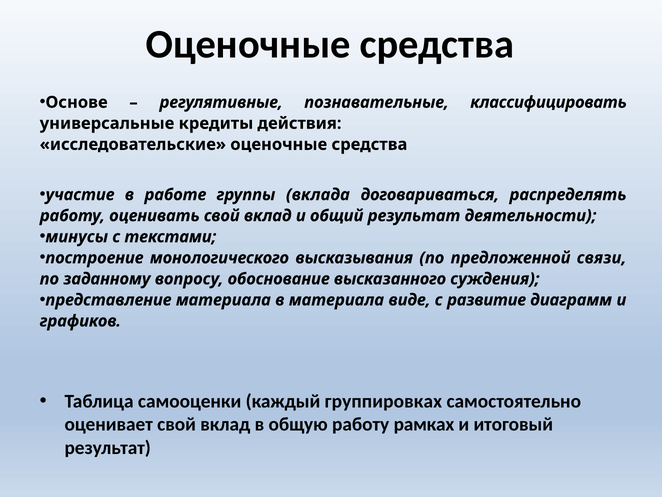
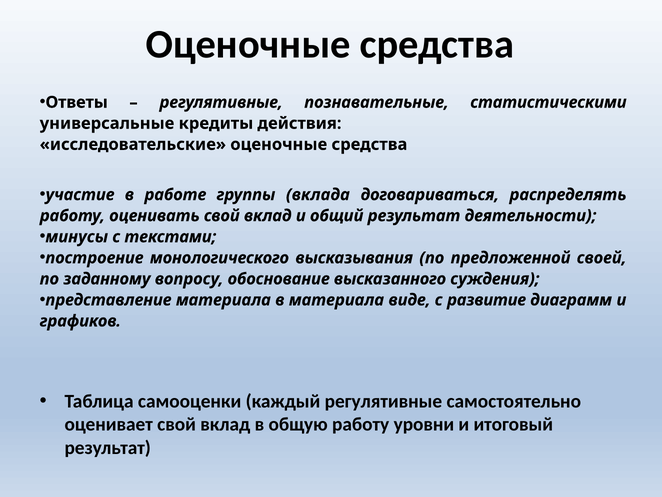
Основе: Основе -> Ответы
классифицировать: классифицировать -> статистическими
связи: связи -> своей
каждый группировках: группировках -> регулятивные
рамках: рамках -> уровни
